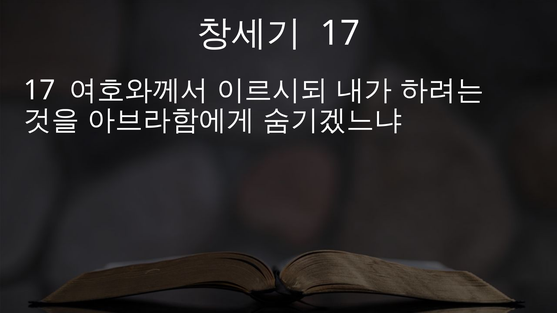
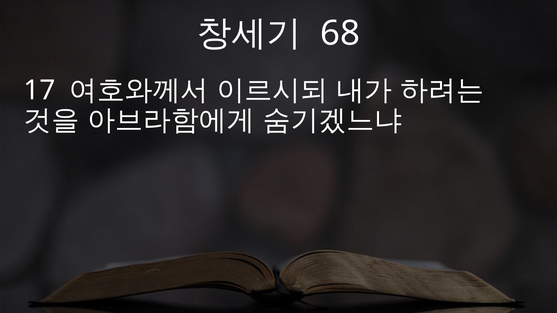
17 at (340, 34): 17 -> 68
